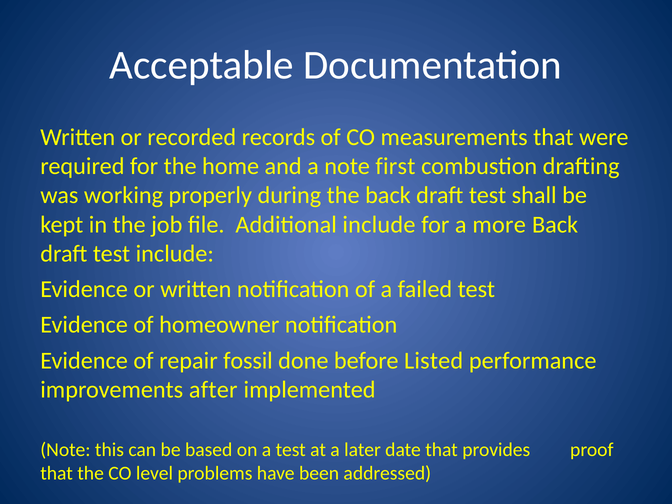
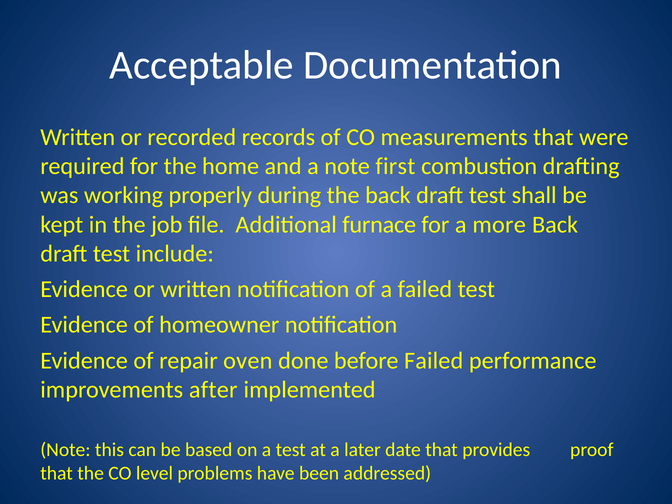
Additional include: include -> furnace
fossil: fossil -> oven
before Listed: Listed -> Failed
